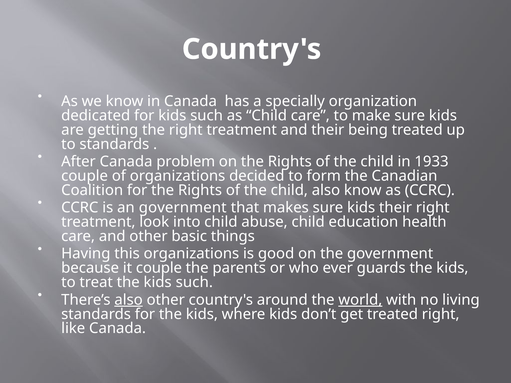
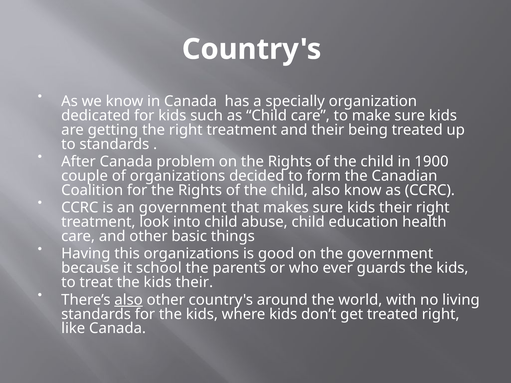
1933: 1933 -> 1900
it couple: couple -> school
the kids such: such -> their
world underline: present -> none
